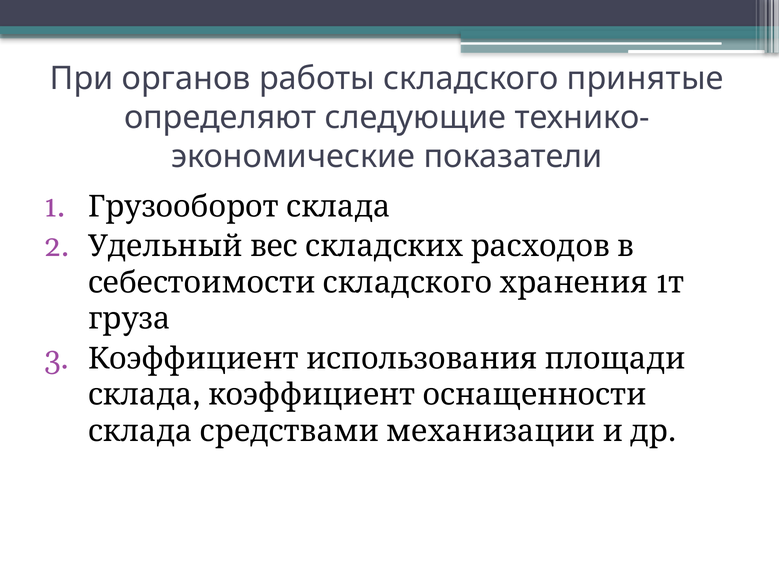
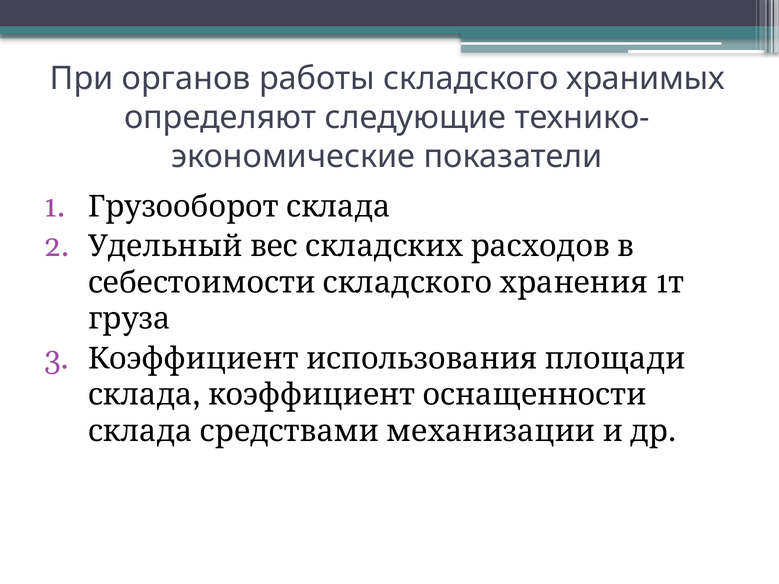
принятые: принятые -> хранимых
